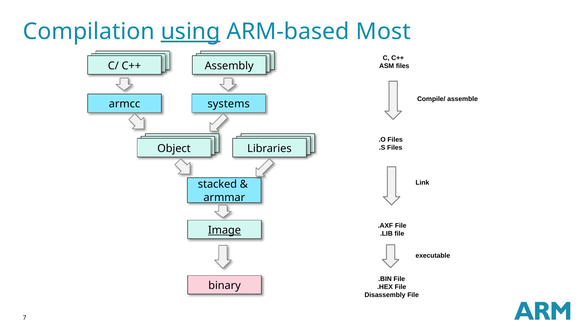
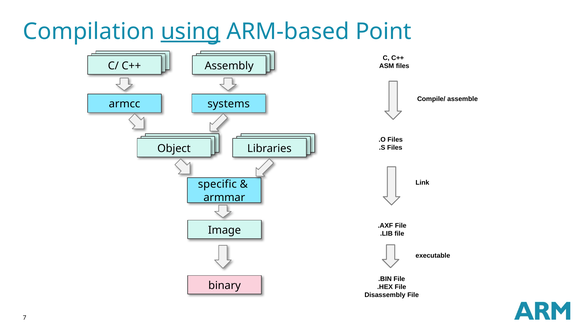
Most: Most -> Point
stacked: stacked -> specific
Image underline: present -> none
